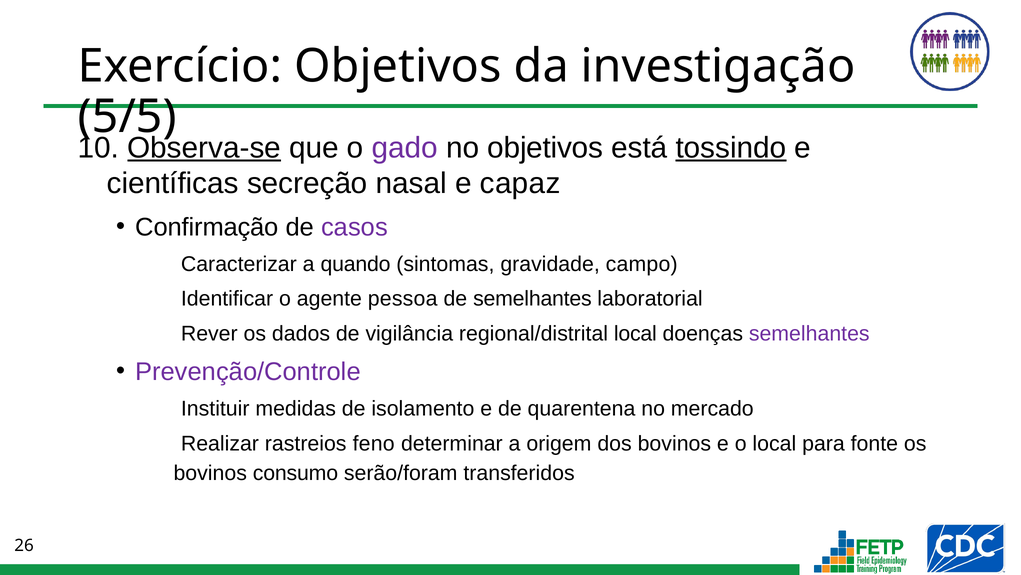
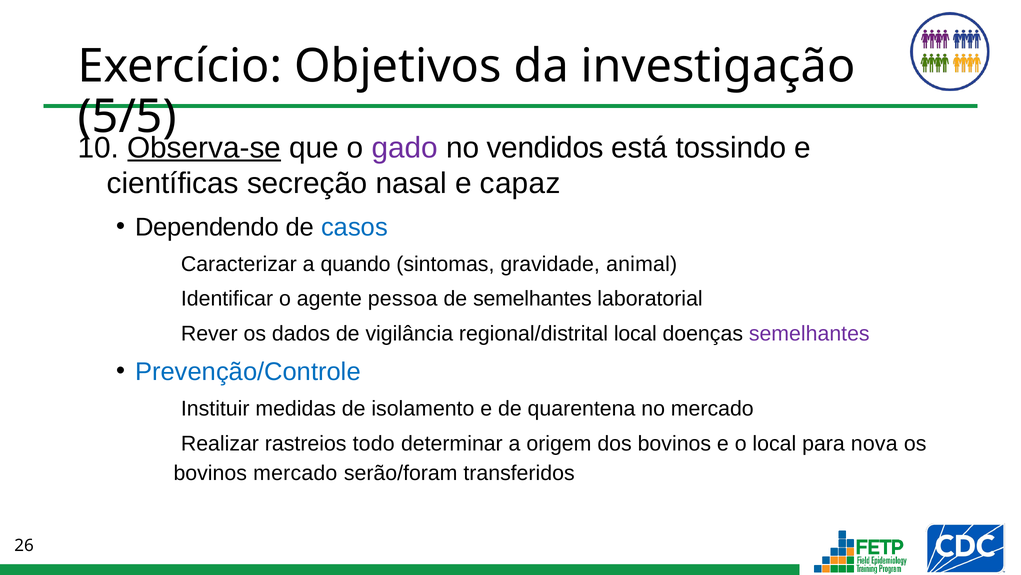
no objetivos: objetivos -> vendidos
tossindo underline: present -> none
Confirmação: Confirmação -> Dependendo
casos colour: purple -> blue
campo: campo -> animal
Prevenção/Controle colour: purple -> blue
feno: feno -> todo
fonte: fonte -> nova
bovinos consumo: consumo -> mercado
